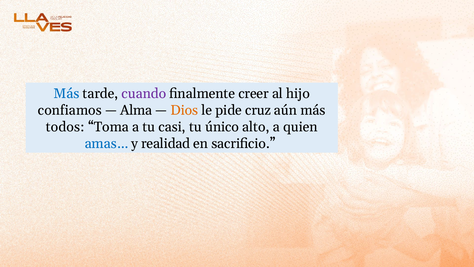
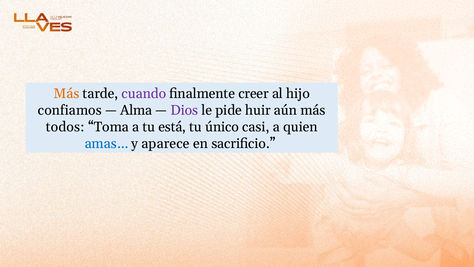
Más at (66, 94) colour: blue -> orange
Dios colour: orange -> purple
cruz: cruz -> huir
casi: casi -> está
alto: alto -> casi
realidad: realidad -> aparece
